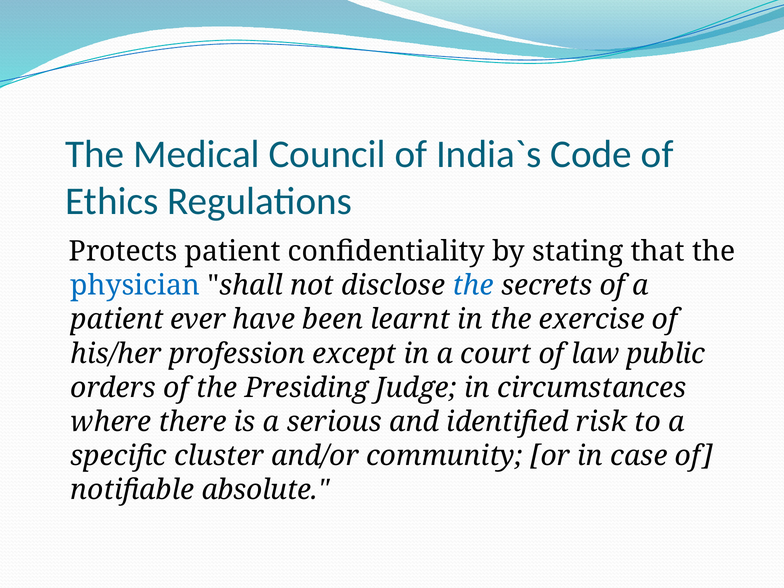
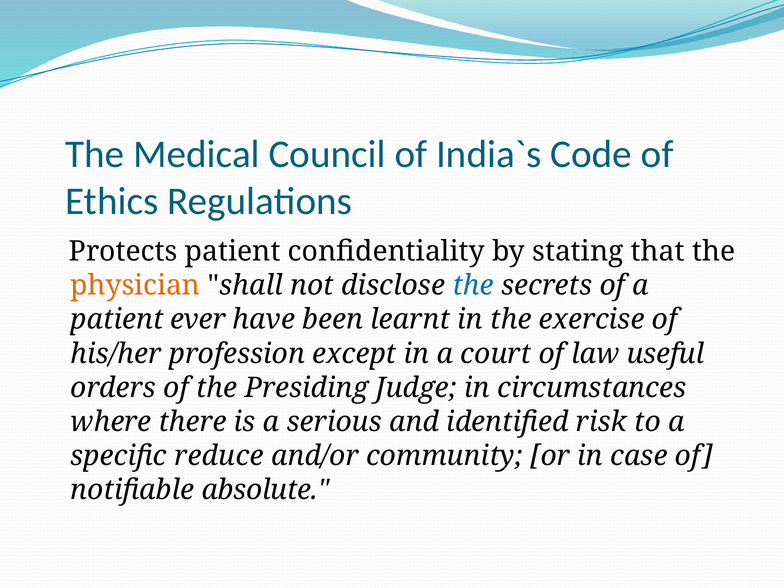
physician colour: blue -> orange
public: public -> useful
cluster: cluster -> reduce
